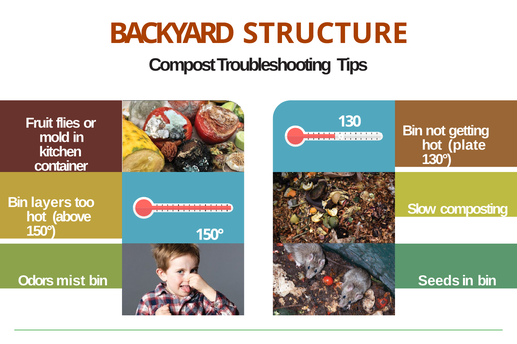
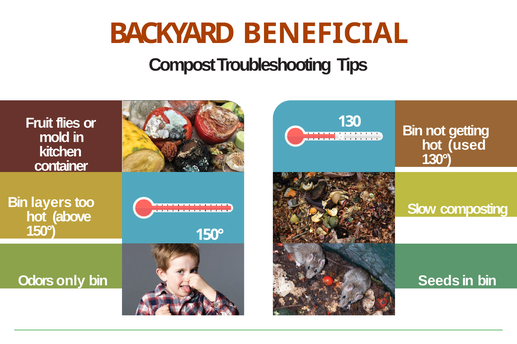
STRUCTURE: STRUCTURE -> BENEFICIAL
plate: plate -> used
mist: mist -> only
